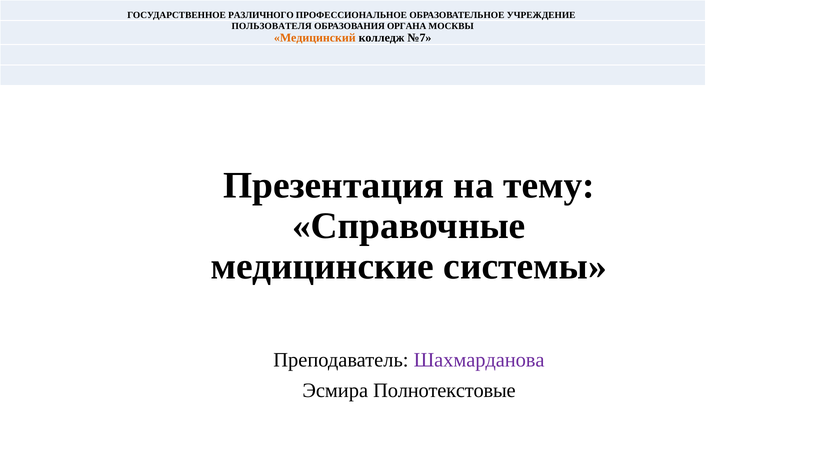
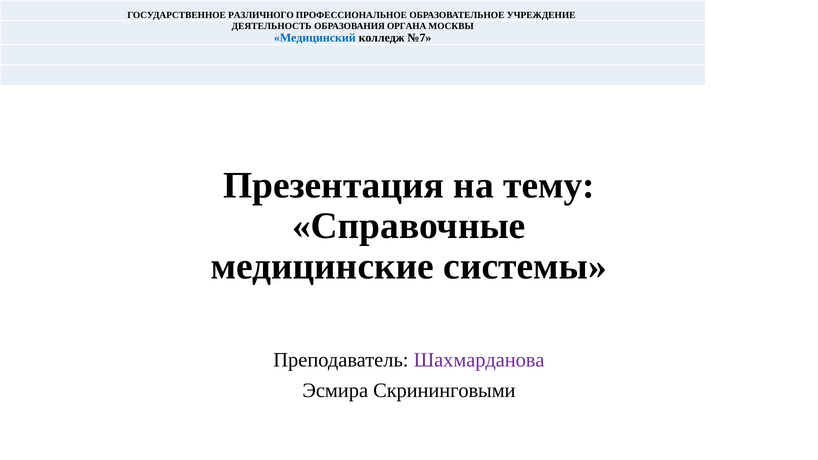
ПОЛЬЗОВАТЕЛЯ: ПОЛЬЗОВАТЕЛЯ -> ДЕЯТЕЛЬНОСТЬ
Медицинский colour: orange -> blue
Полнотекстовые: Полнотекстовые -> Скрининговыми
